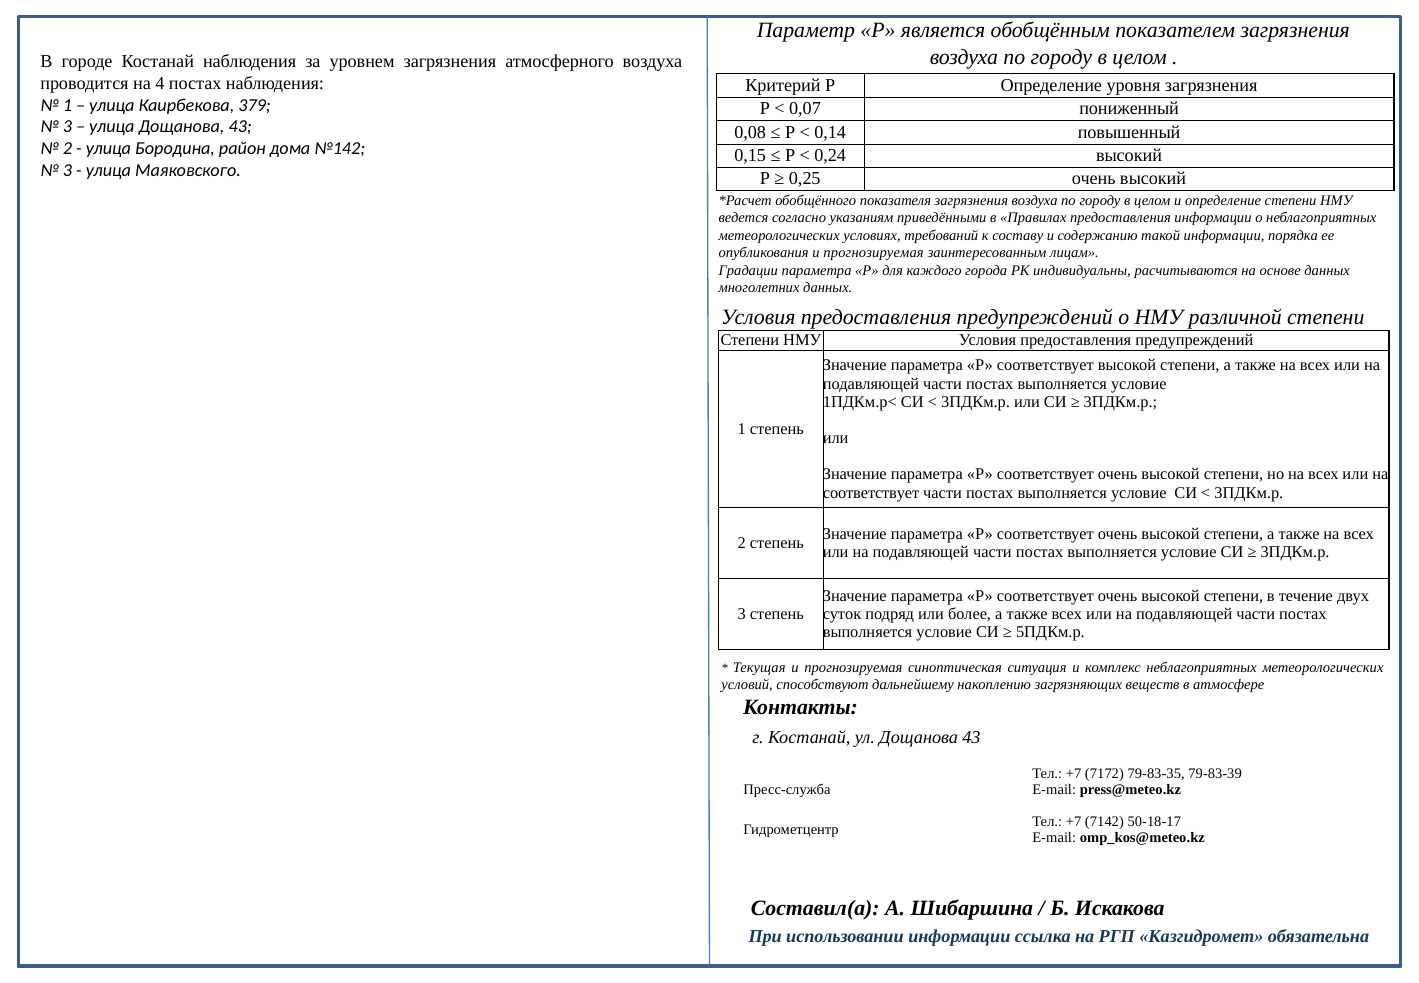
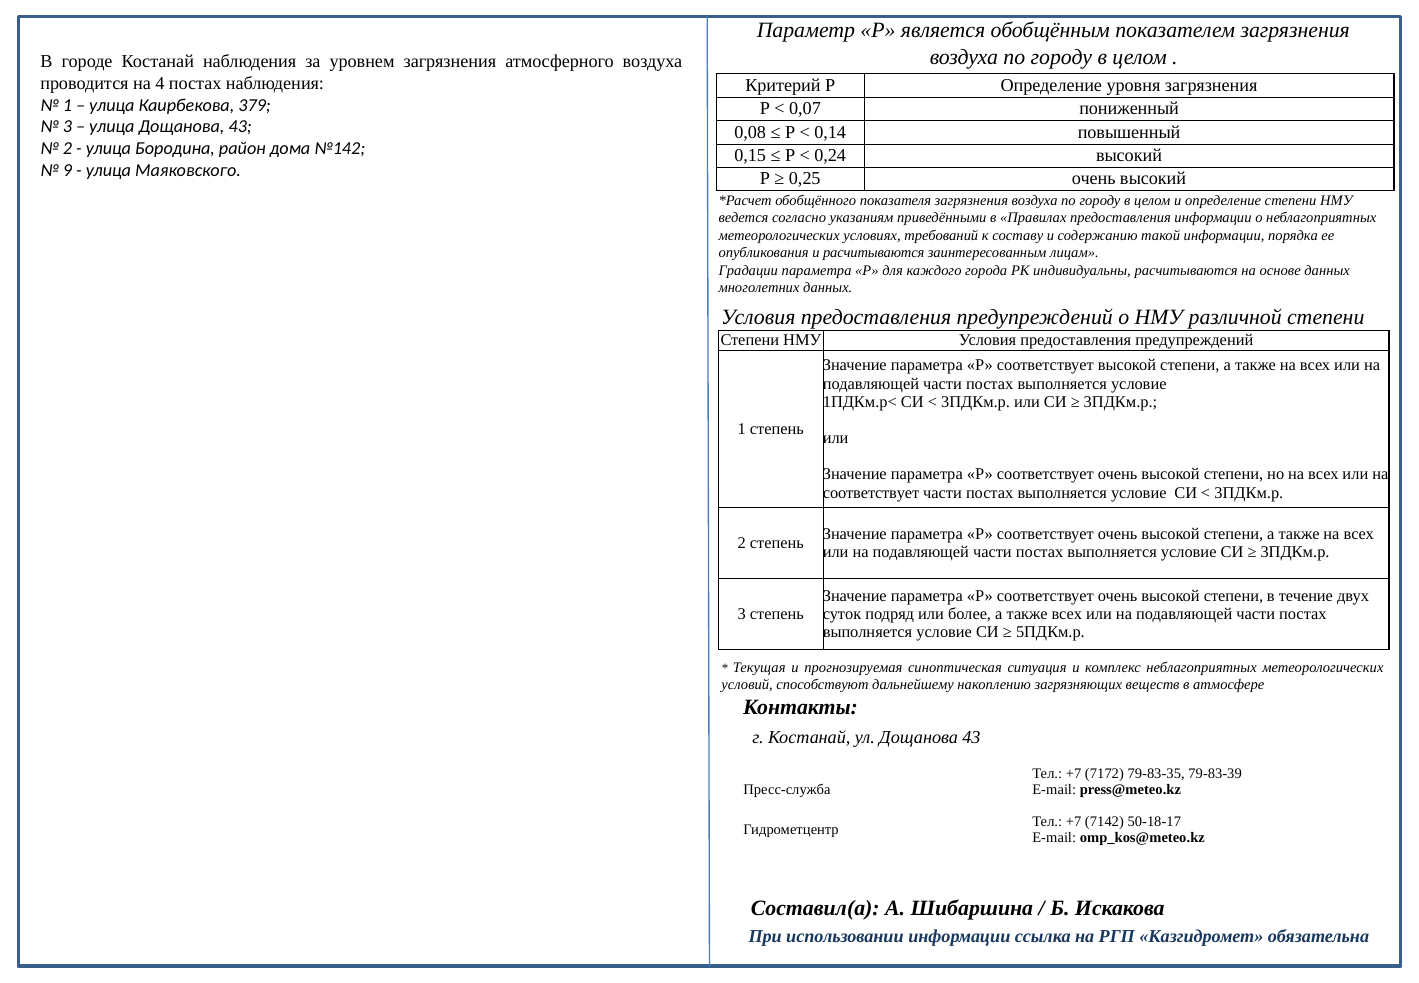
3 at (68, 171): 3 -> 9
опубликования и прогнозируемая: прогнозируемая -> расчитываются
